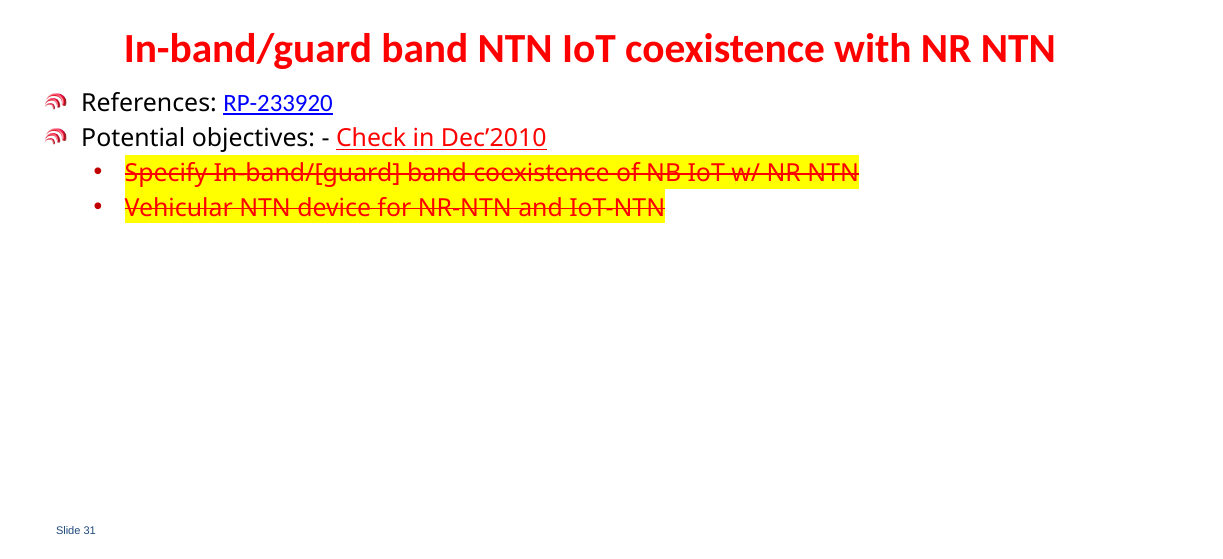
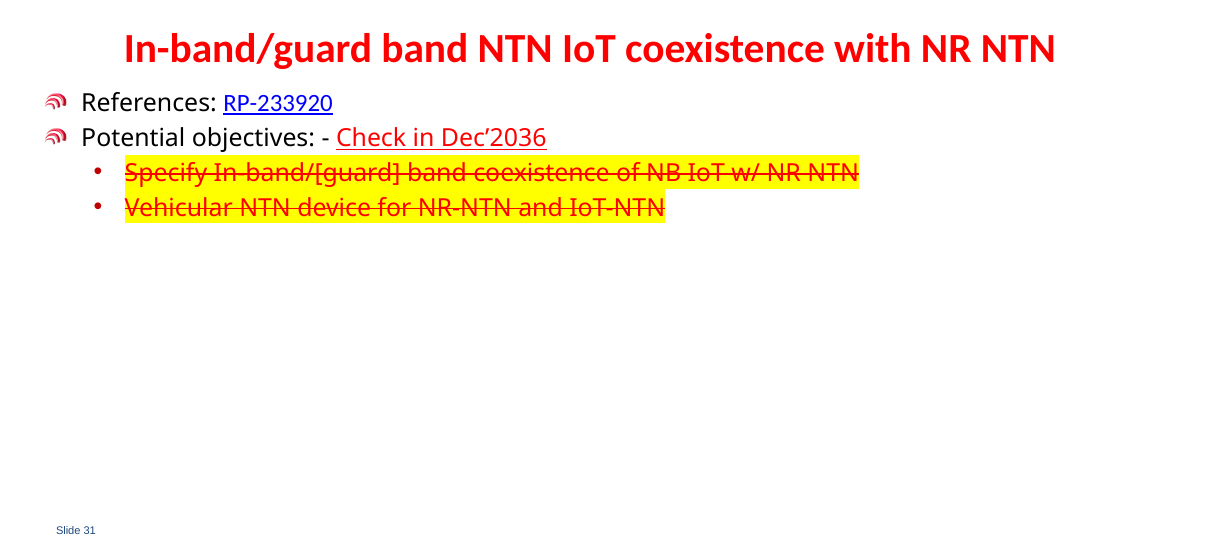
Dec’2010: Dec’2010 -> Dec’2036
